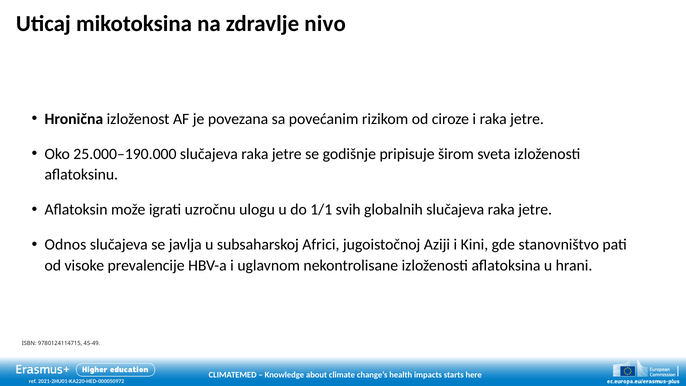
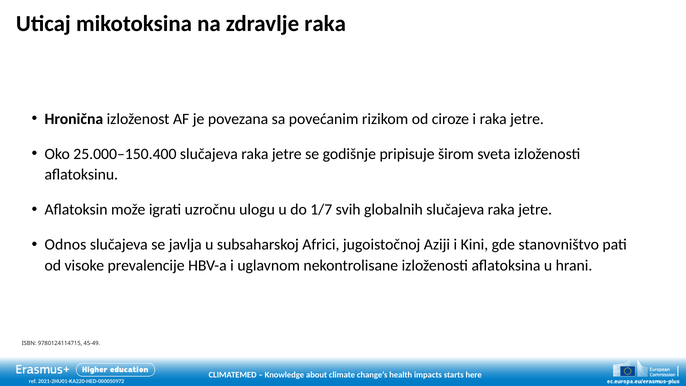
zdravlje nivo: nivo -> raka
25.000–190.000: 25.000–190.000 -> 25.000–150.400
1/1: 1/1 -> 1/7
